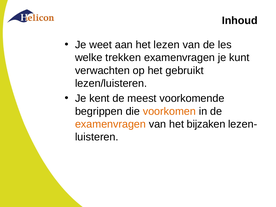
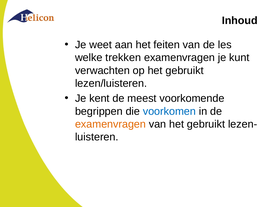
lezen: lezen -> feiten
voorkomen colour: orange -> blue
van het bijzaken: bijzaken -> gebruikt
